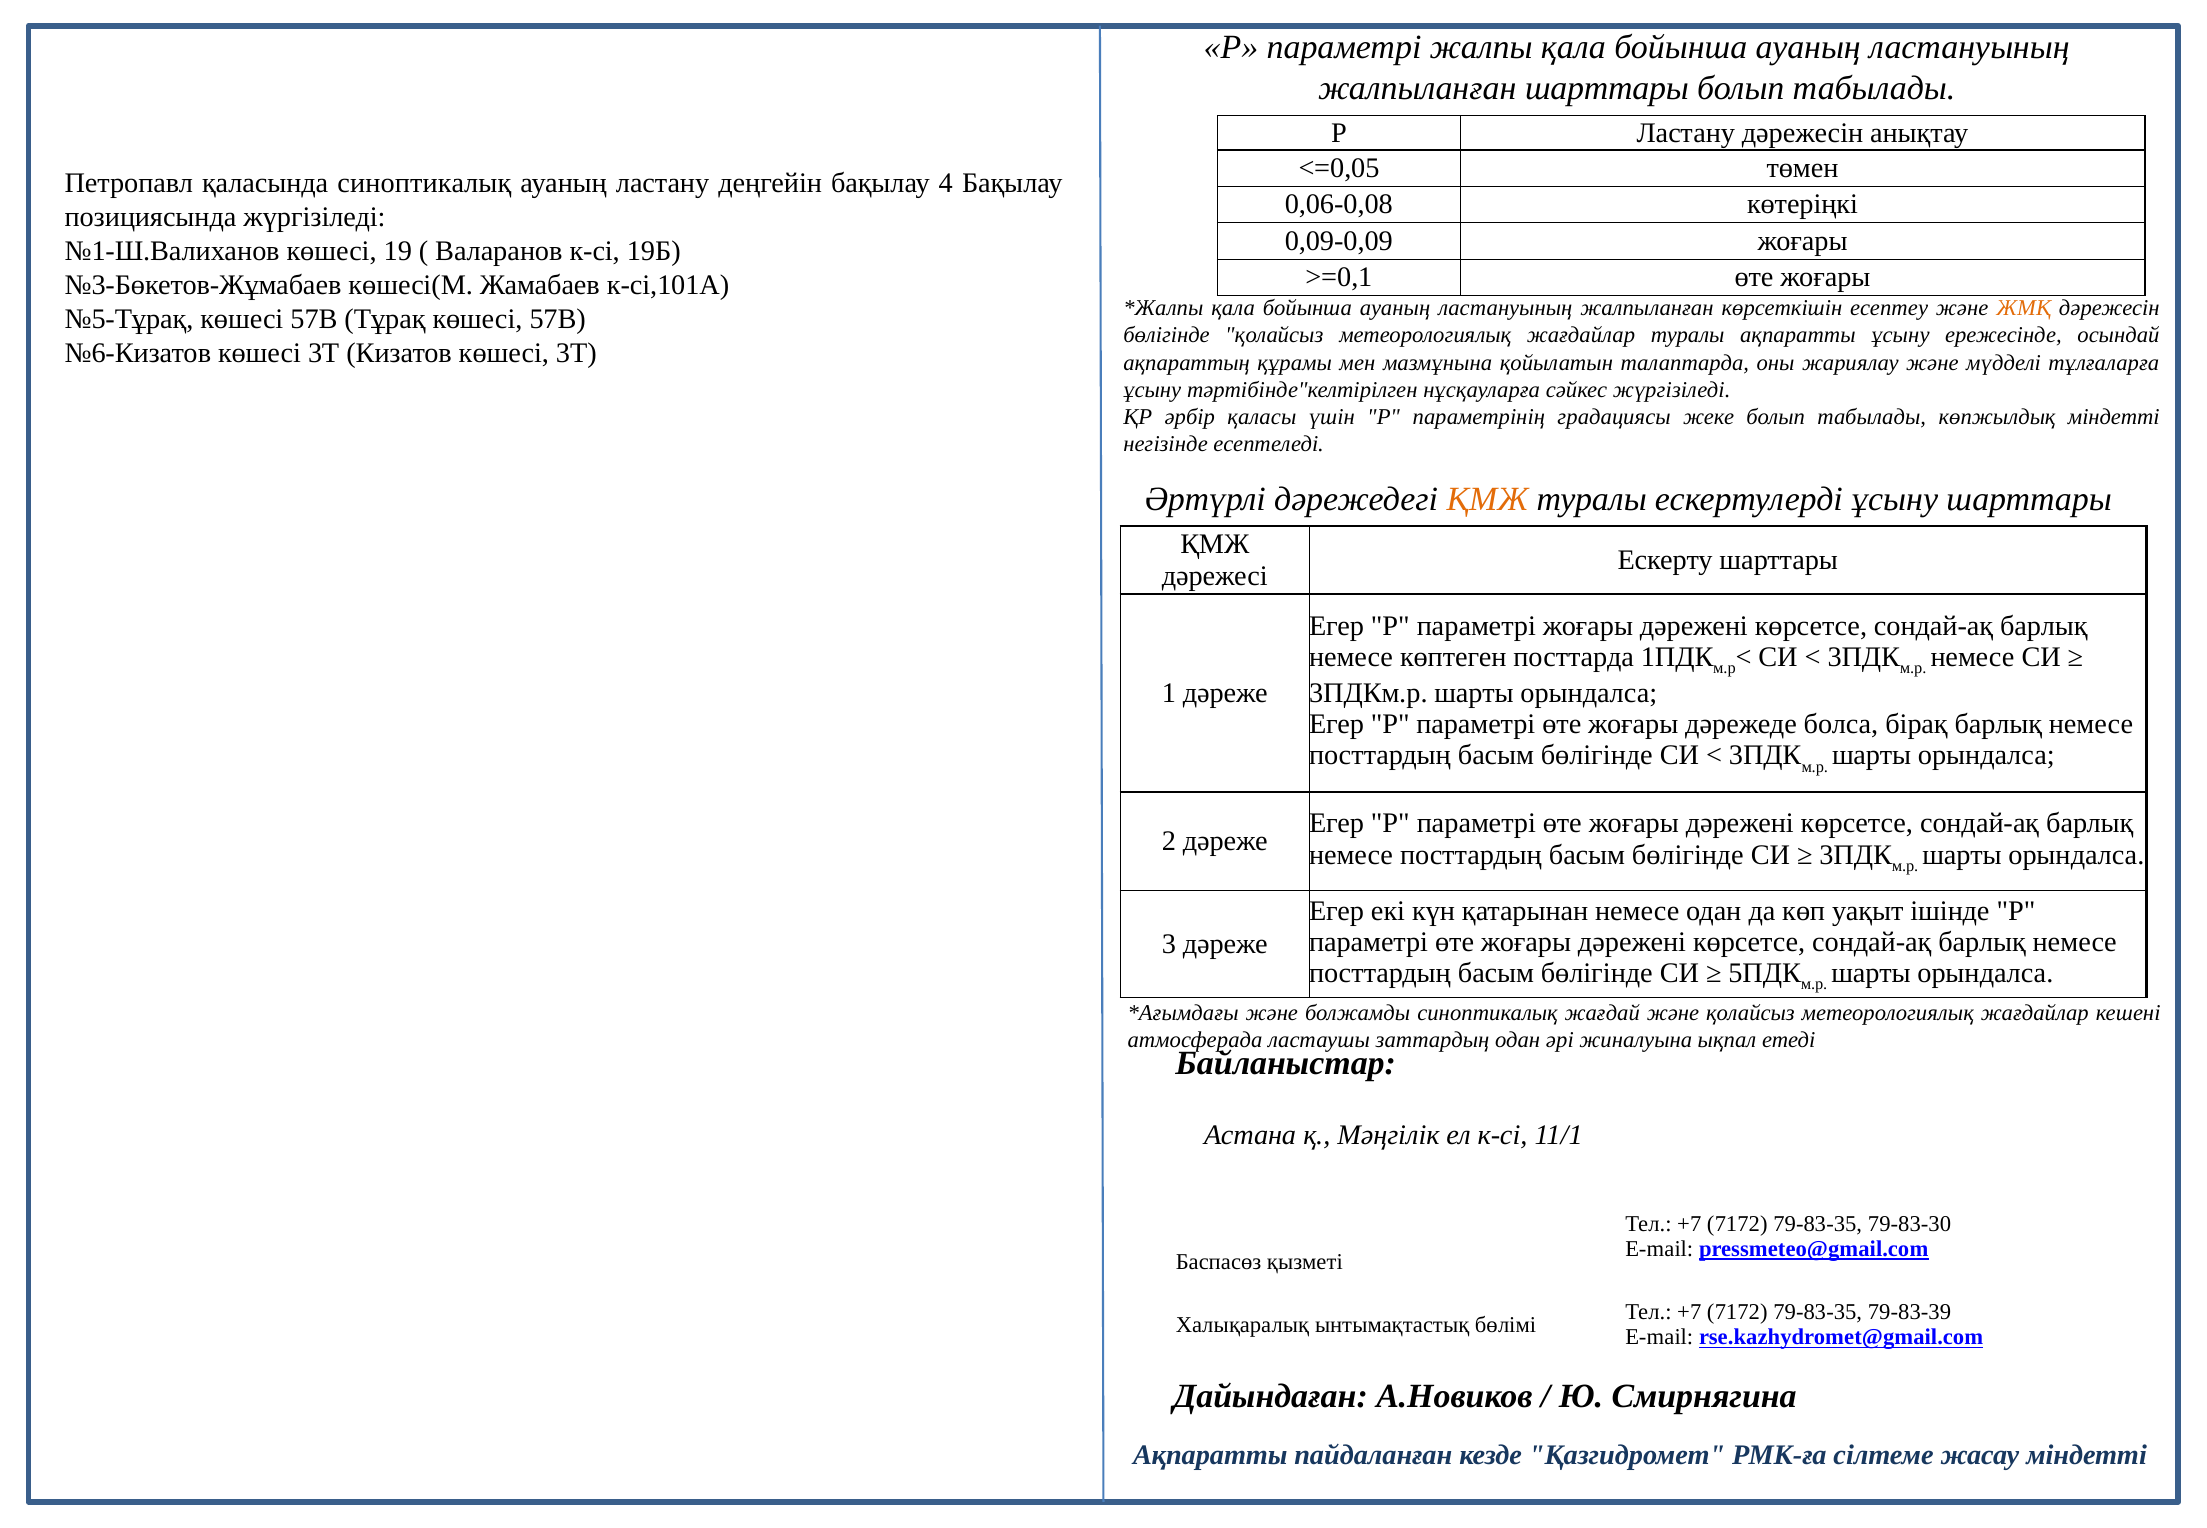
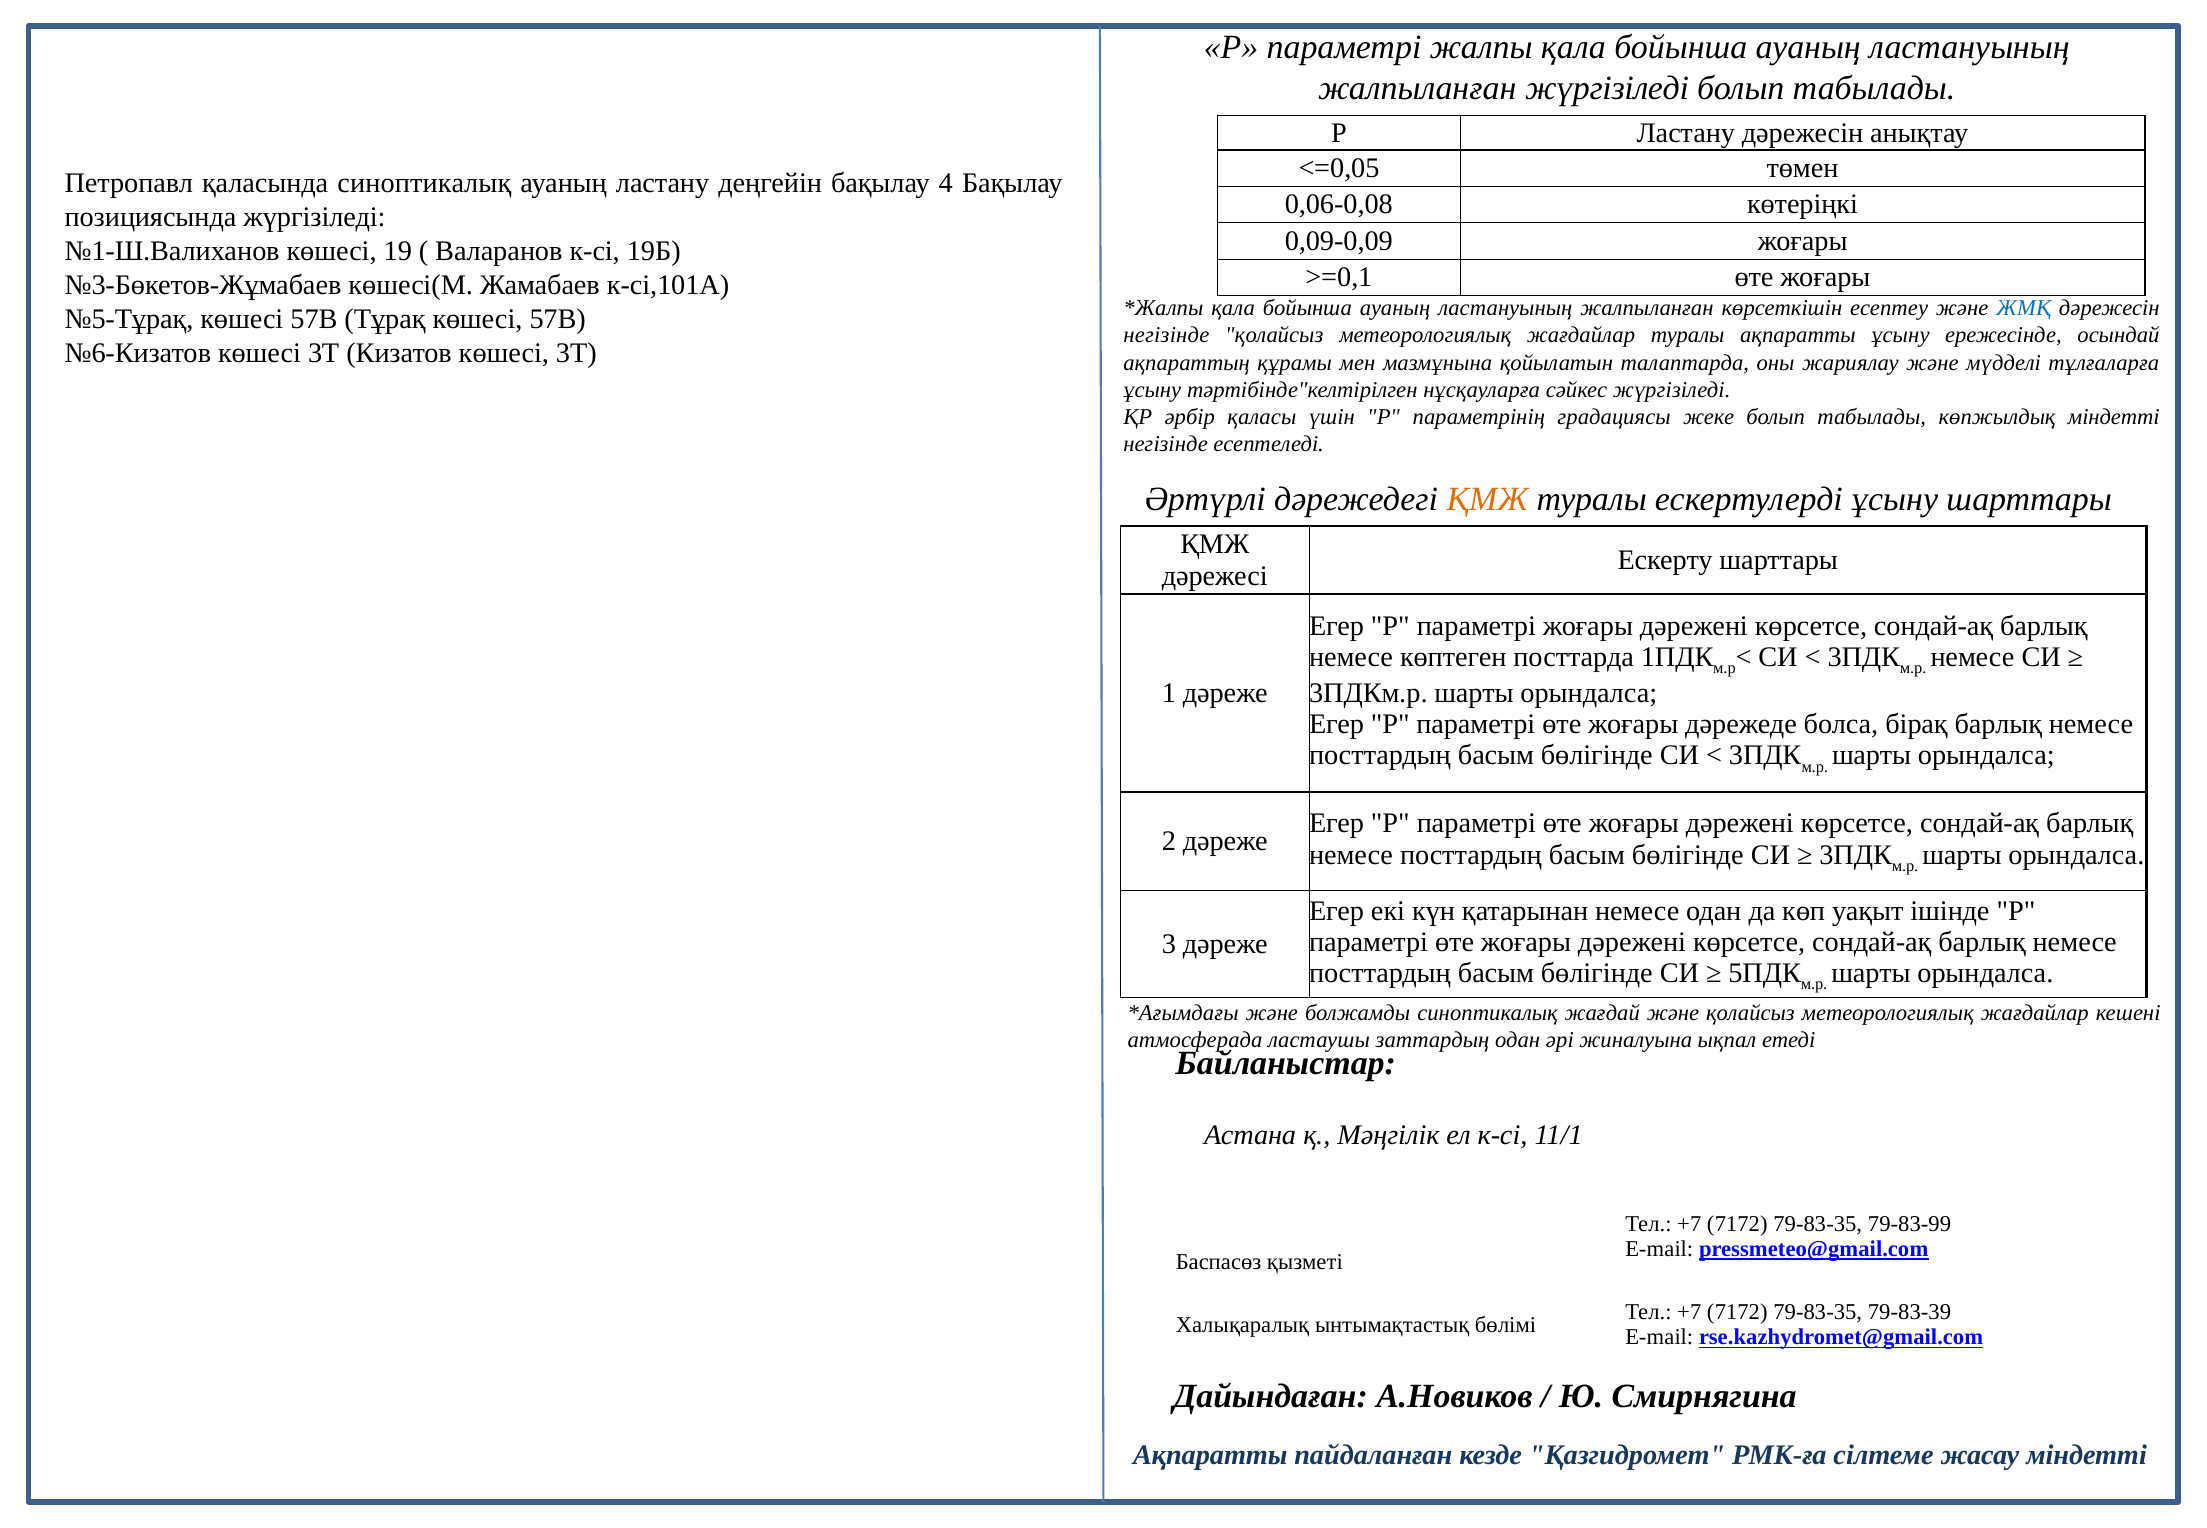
жалпыланған шарттары: шарттары -> жүргізіледі
ЖМҚ colour: orange -> blue
бөлігінде at (1167, 335): бөлігінде -> негізінде
79-83-30: 79-83-30 -> 79-83-99
